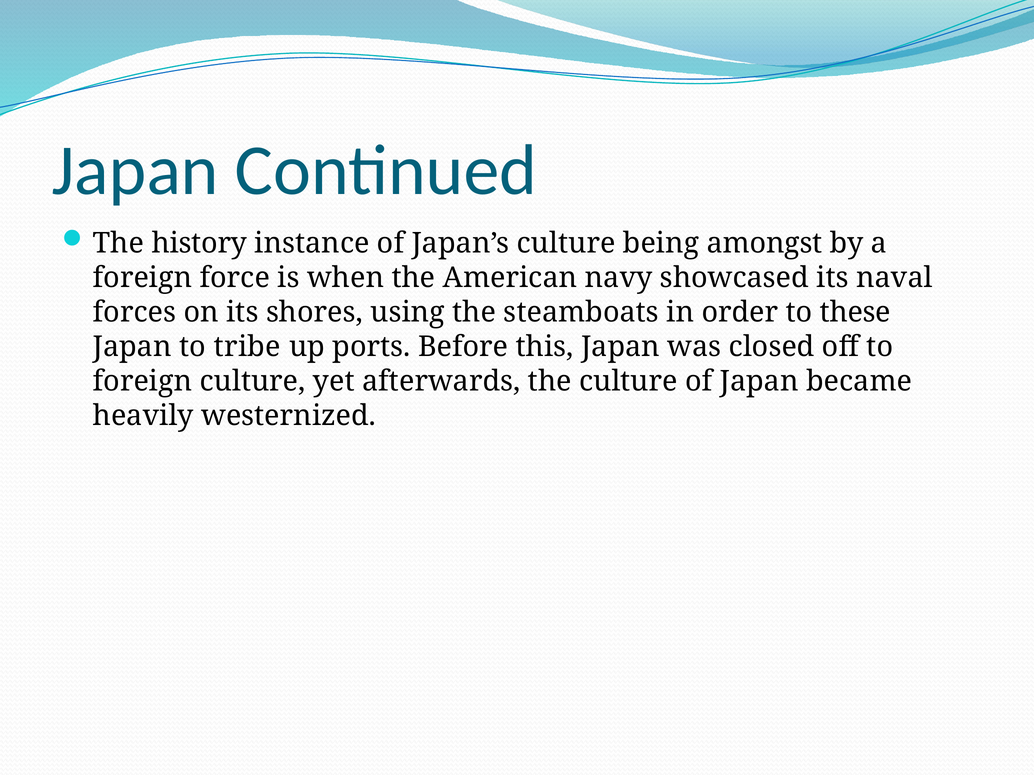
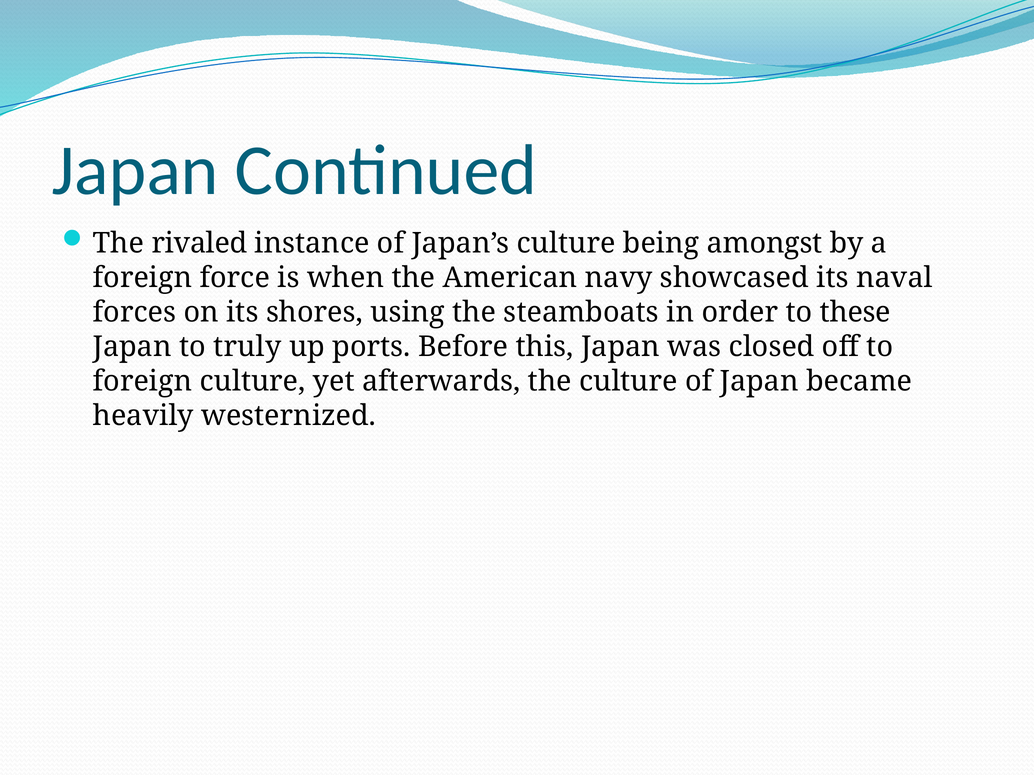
history: history -> rivaled
tribe: tribe -> truly
